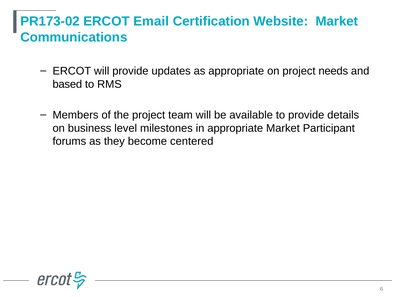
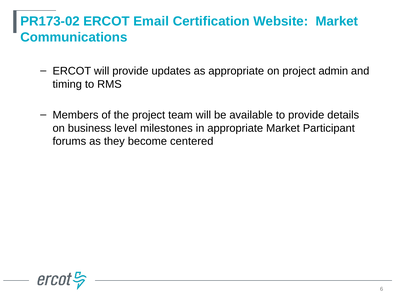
needs: needs -> admin
based: based -> timing
